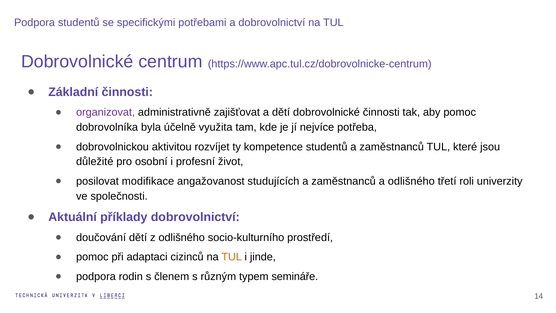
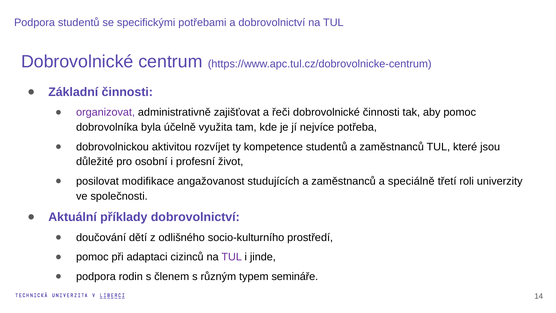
a dětí: dětí -> řeči
a odlišného: odlišného -> speciálně
TUL at (232, 257) colour: orange -> purple
